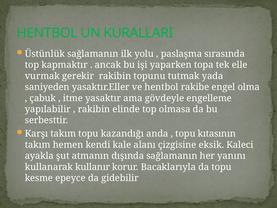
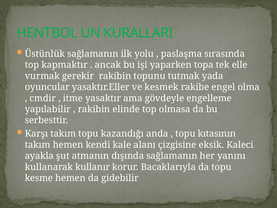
saniyeden: saniyeden -> oyuncular
ve hentbol: hentbol -> kesmek
çabuk: çabuk -> cmdir
kesme epeyce: epeyce -> hemen
